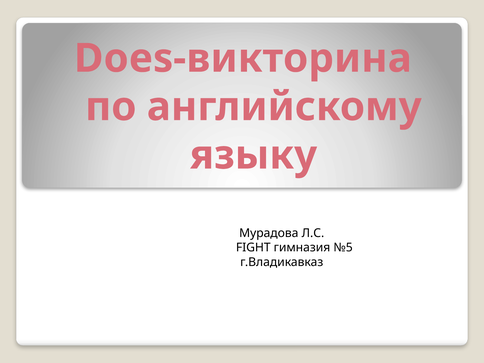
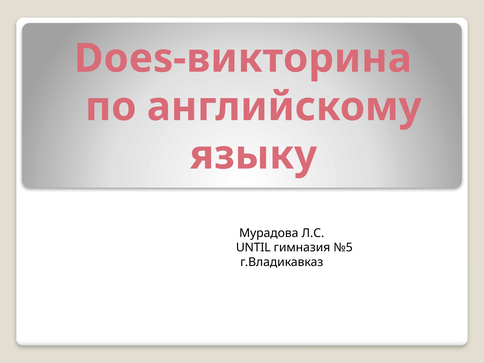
FIGHT: FIGHT -> UNTIL
